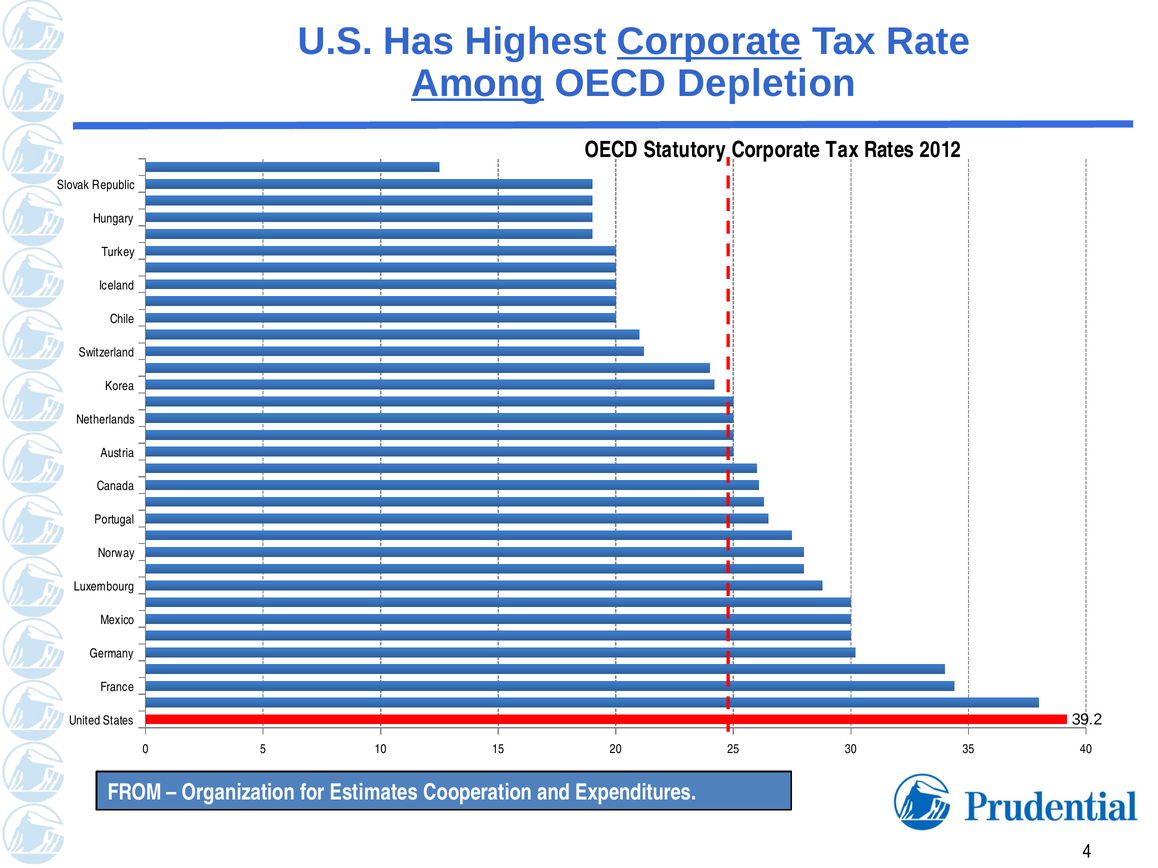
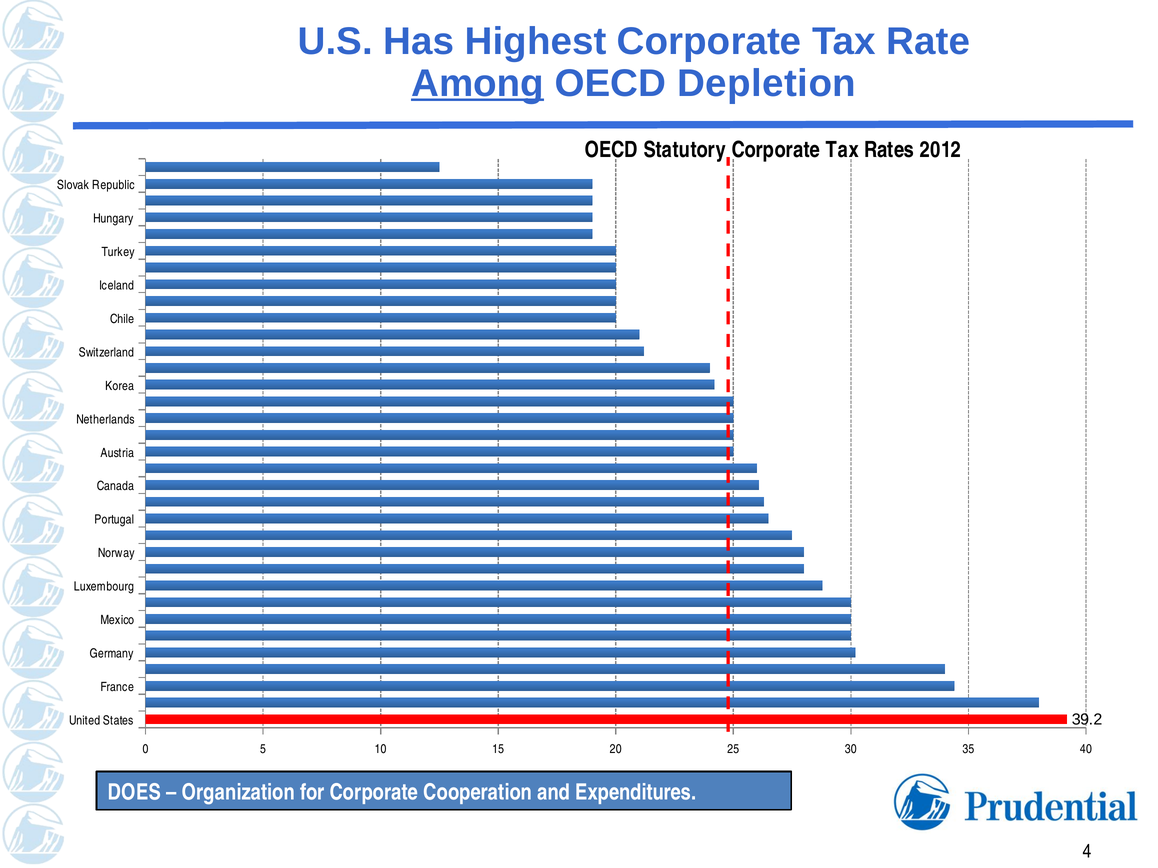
Corporate at (709, 42) underline: present -> none
FROM: FROM -> DOES
for Estimates: Estimates -> Corporate
